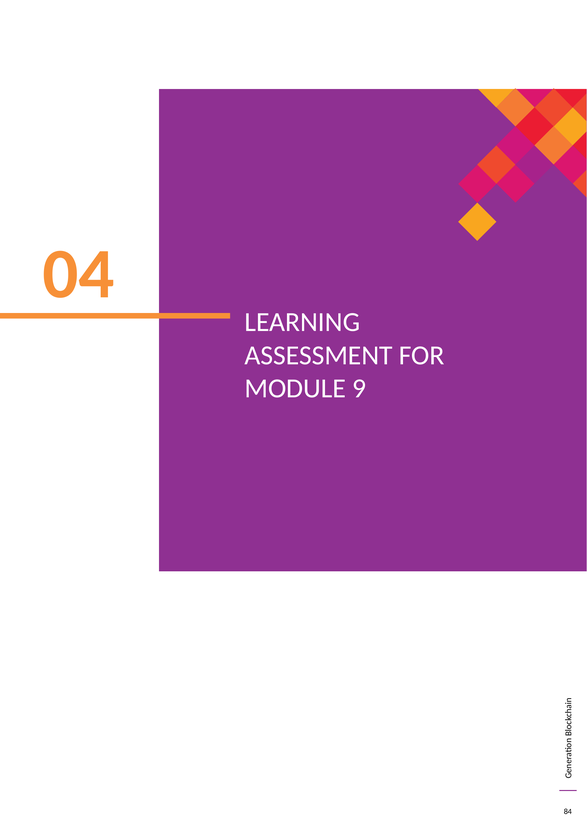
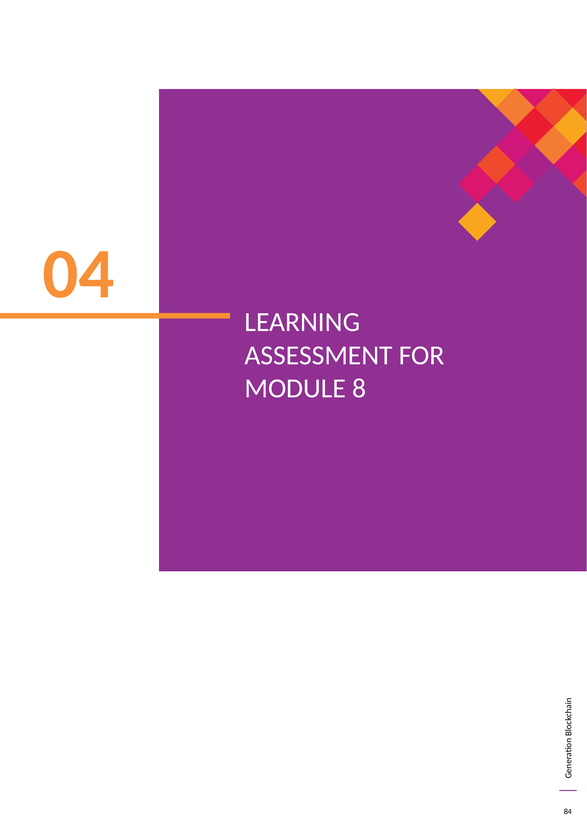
9: 9 -> 8
